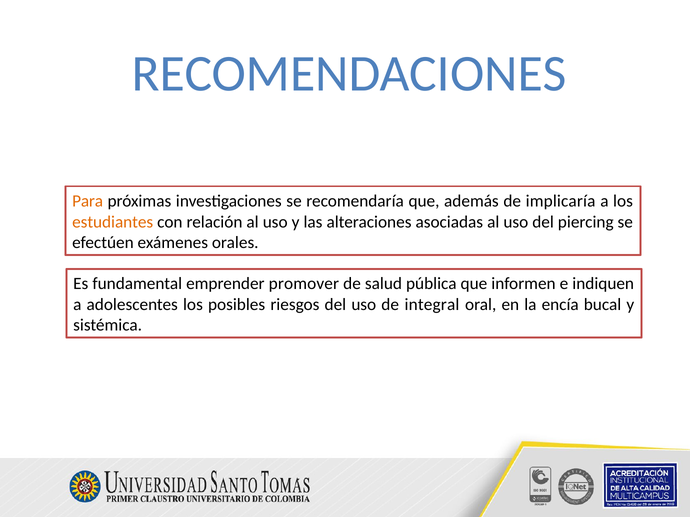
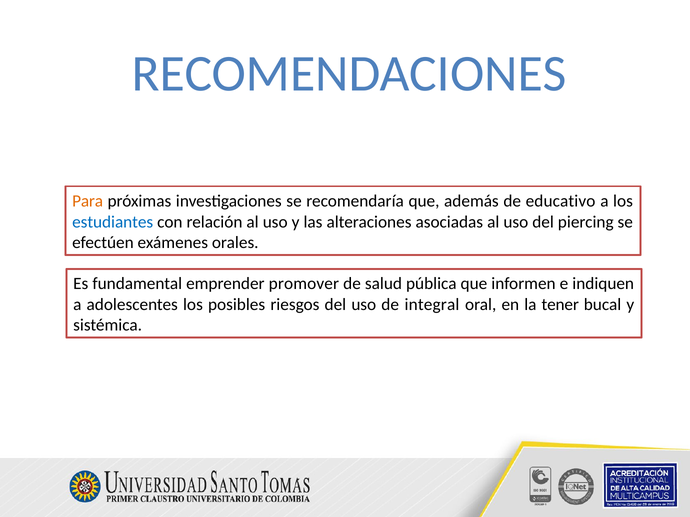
implicaría: implicaría -> educativo
estudiantes colour: orange -> blue
encía: encía -> tener
